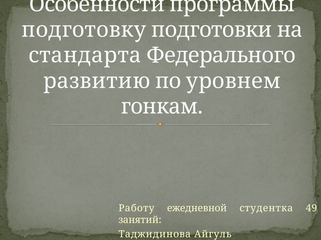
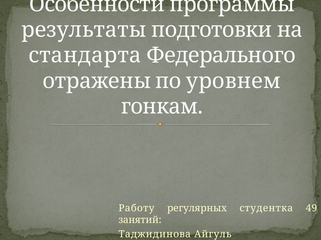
подготовку: подготовку -> результаты
развитию: развитию -> отражены
ежедневной: ежедневной -> регулярных
